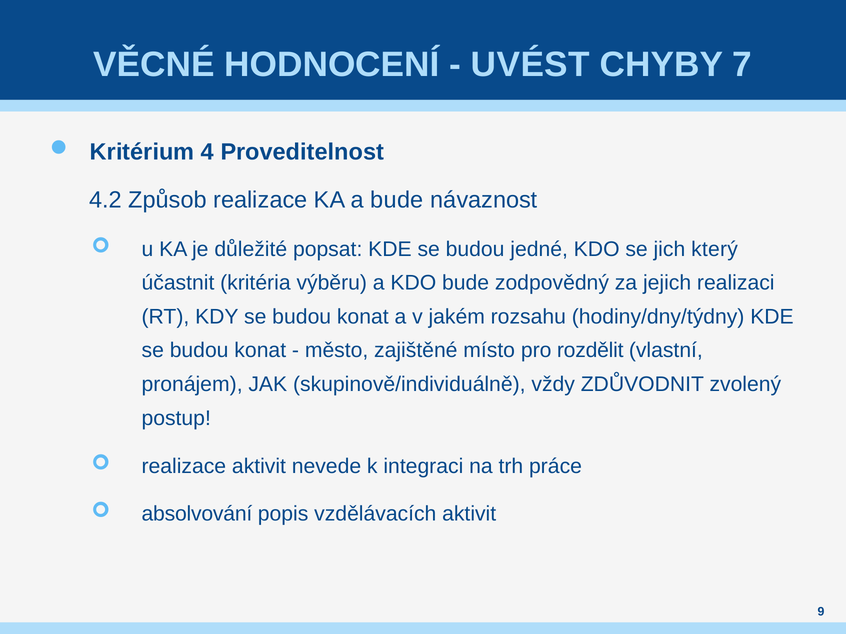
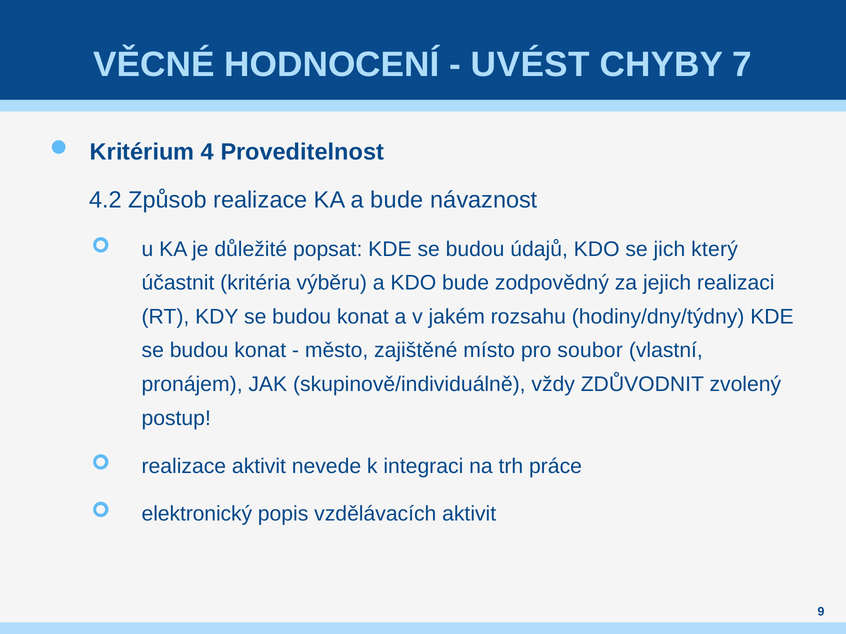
jedné: jedné -> údajů
rozdělit: rozdělit -> soubor
absolvování: absolvování -> elektronický
